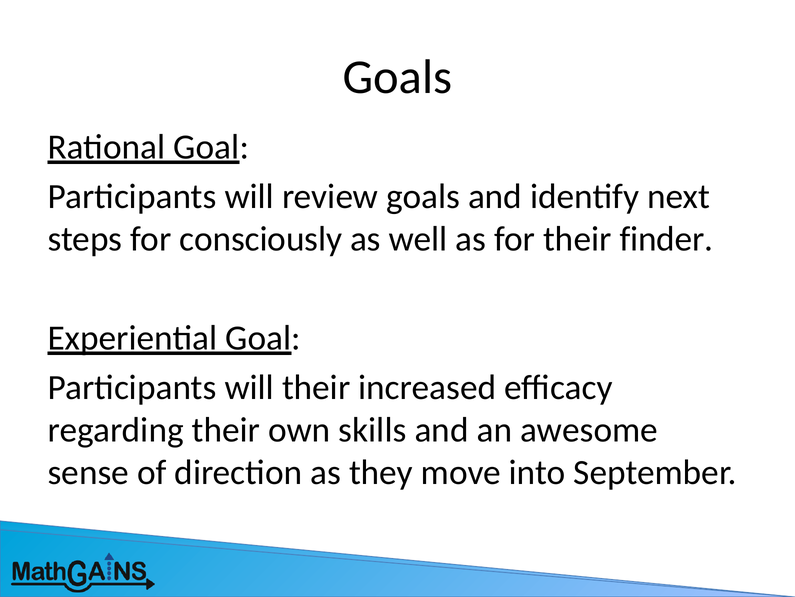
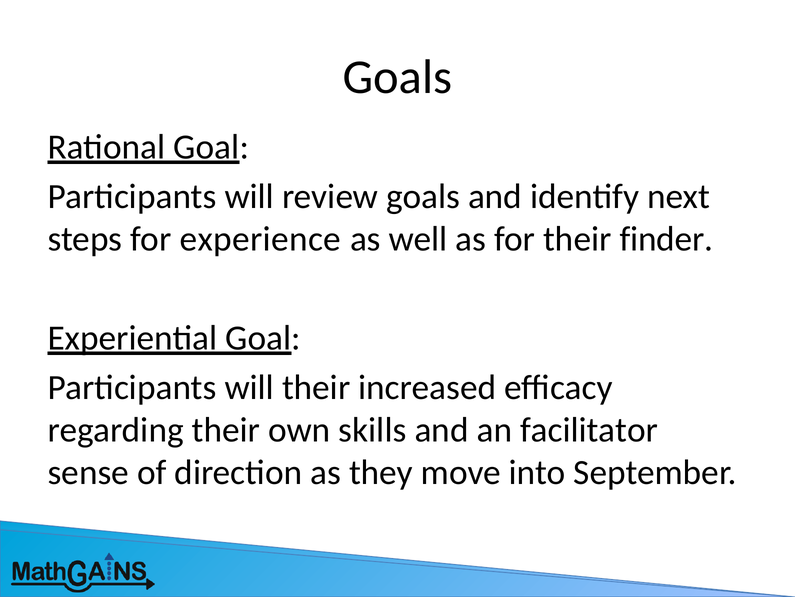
consciously: consciously -> experience
awesome: awesome -> facilitator
